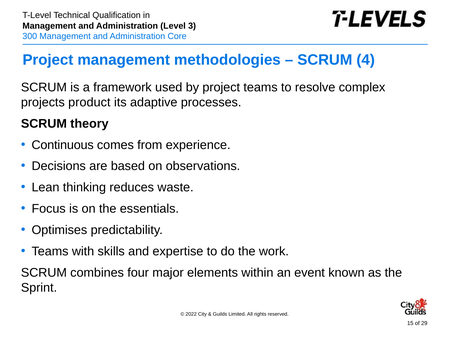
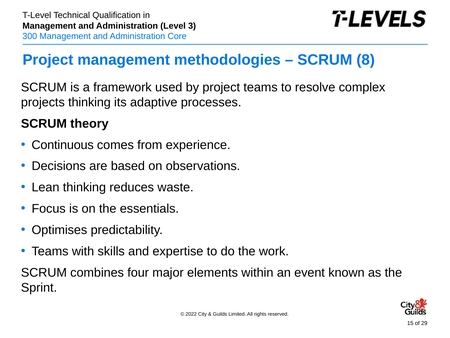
4: 4 -> 8
projects product: product -> thinking
